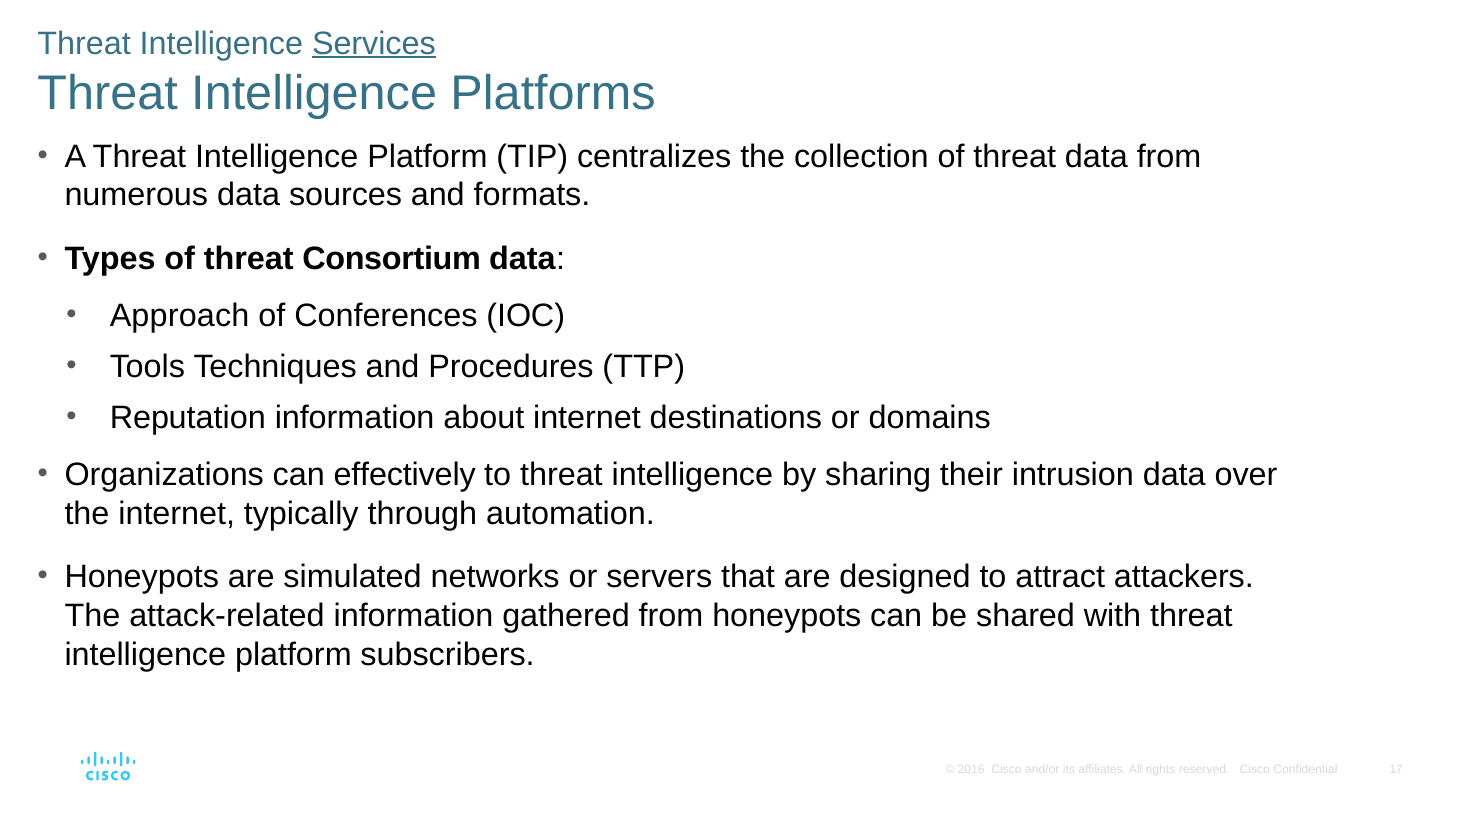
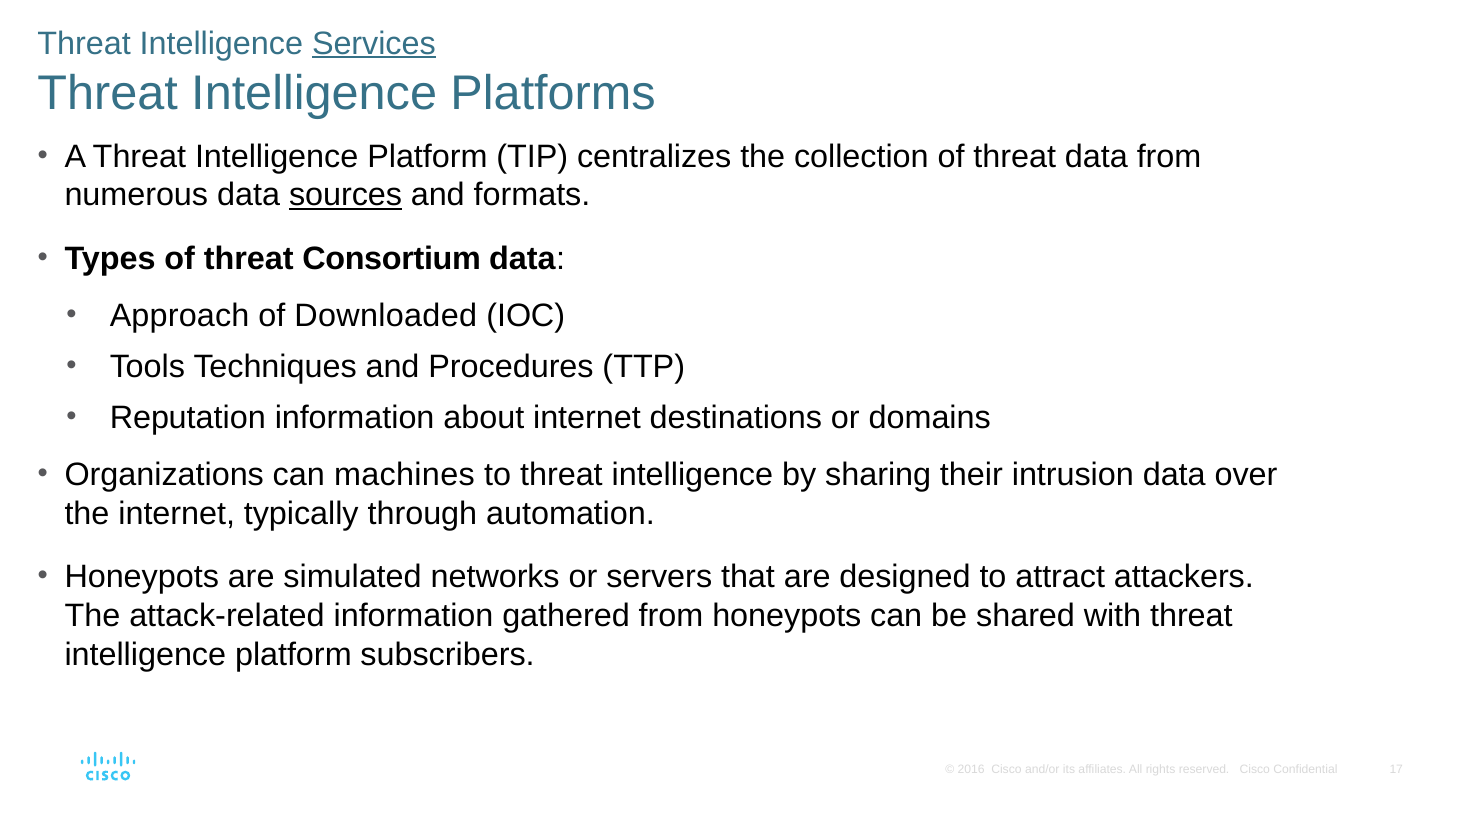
sources underline: none -> present
Conferences: Conferences -> Downloaded
effectively: effectively -> machines
